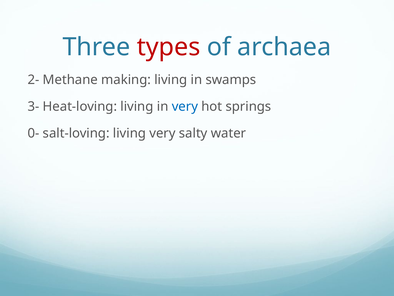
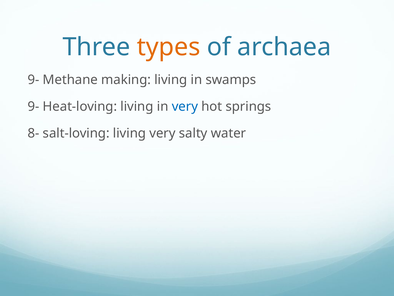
types colour: red -> orange
2- at (33, 80): 2- -> 9-
3- at (33, 106): 3- -> 9-
0-: 0- -> 8-
